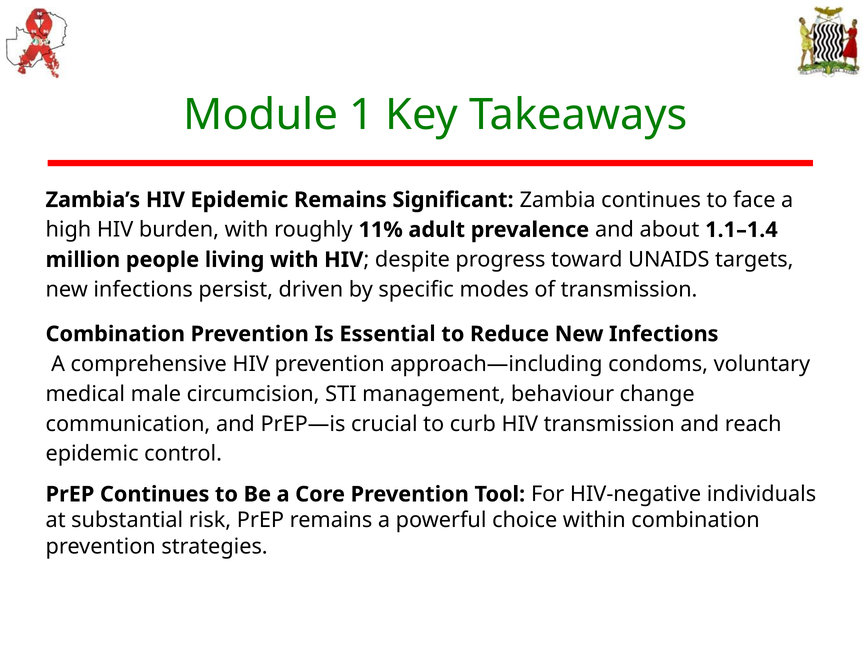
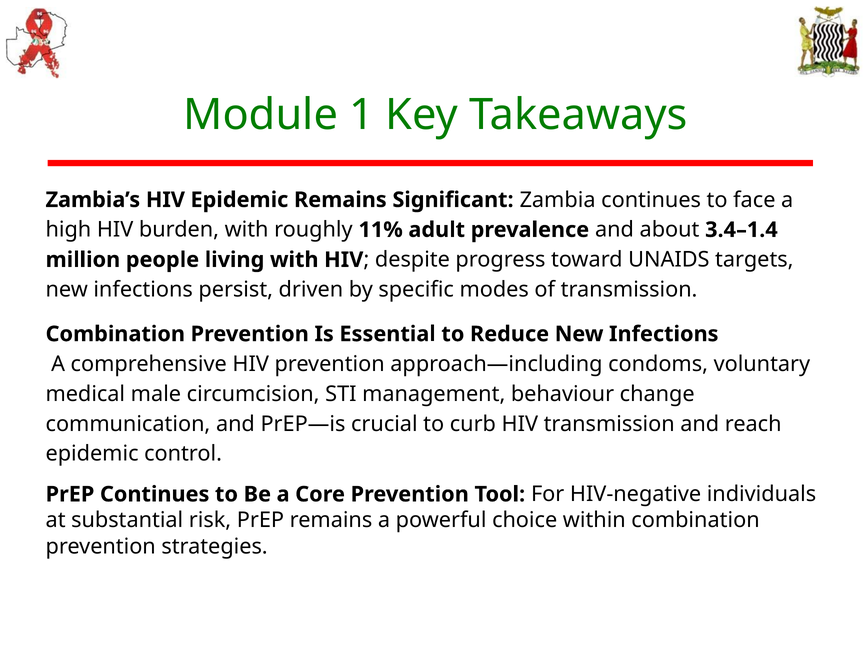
1.1–1.4: 1.1–1.4 -> 3.4–1.4
